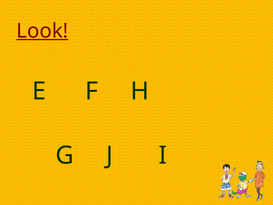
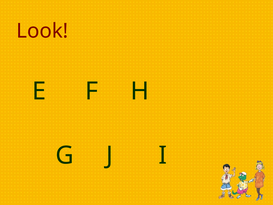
Look underline: present -> none
